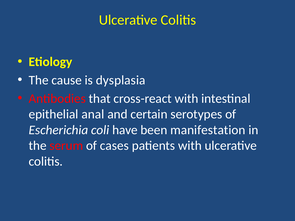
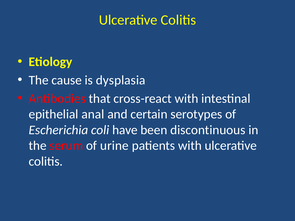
manifestation: manifestation -> discontinuous
cases: cases -> urine
